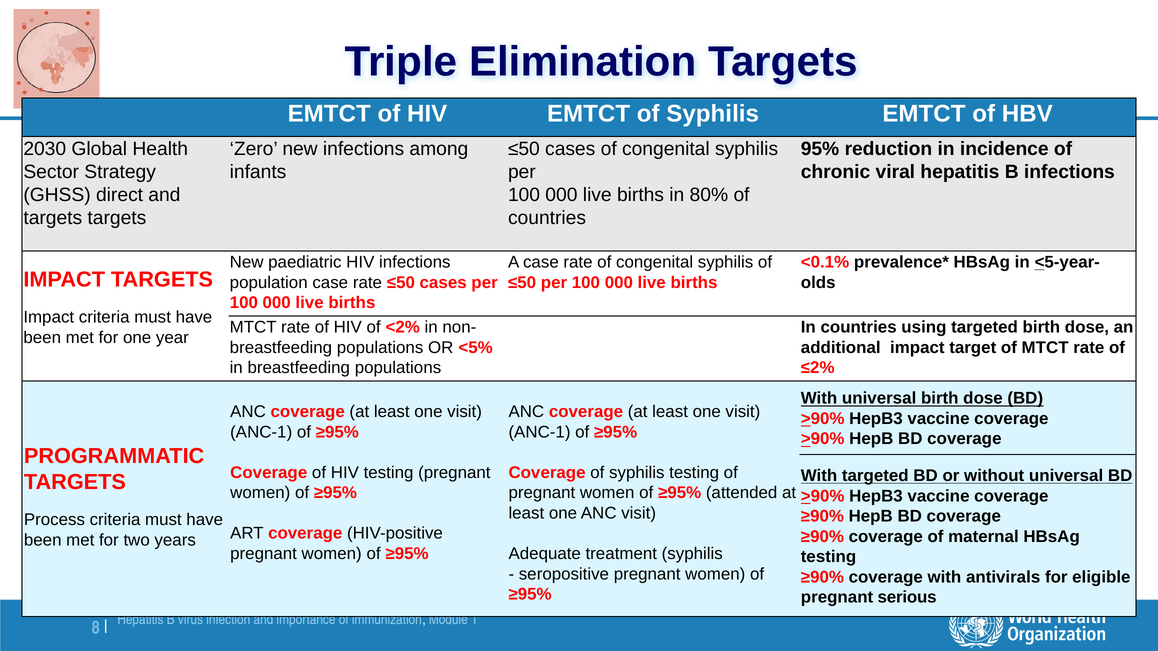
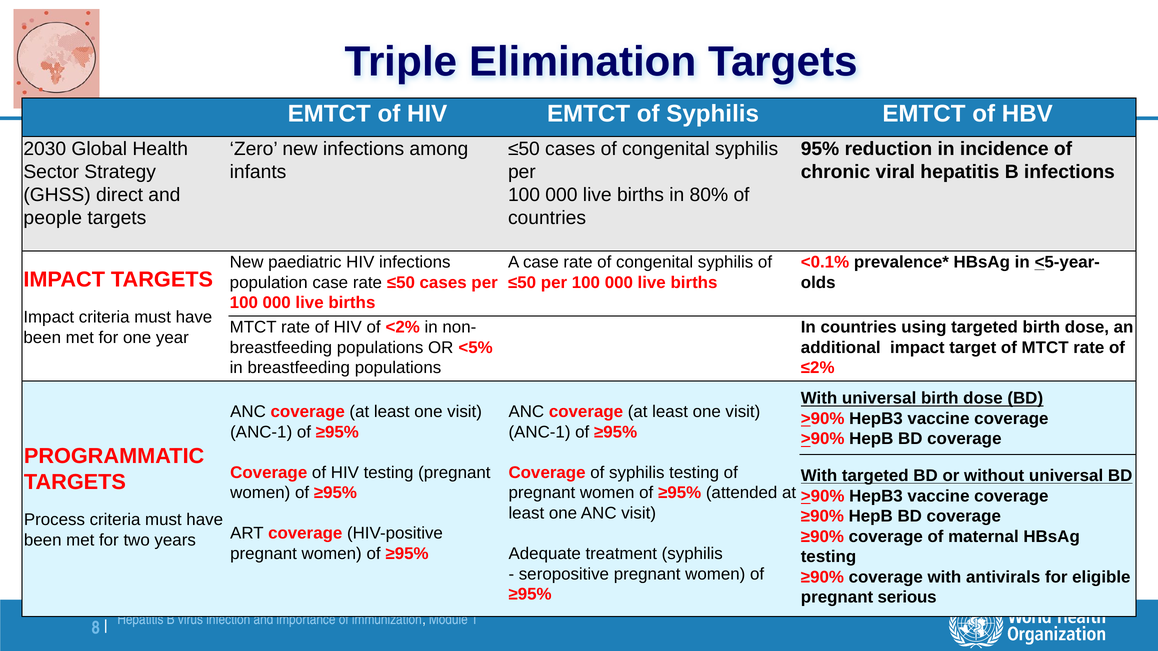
targets at (53, 218): targets -> people
